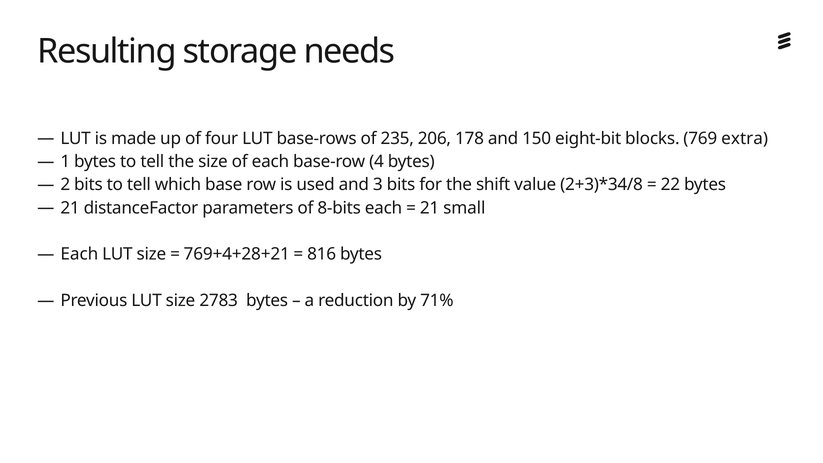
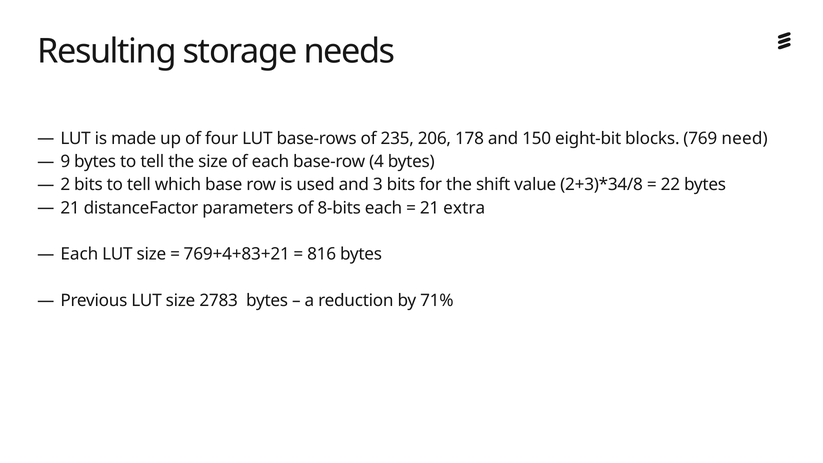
extra: extra -> need
1: 1 -> 9
small: small -> extra
769+4+28+21: 769+4+28+21 -> 769+4+83+21
